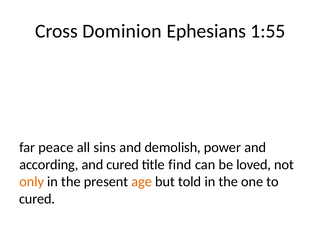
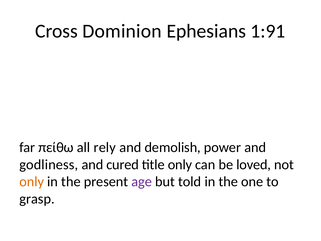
1:55: 1:55 -> 1:91
peace: peace -> πείθω
sins: sins -> rely
according: according -> godliness
title find: find -> only
age colour: orange -> purple
cured at (37, 199): cured -> grasp
